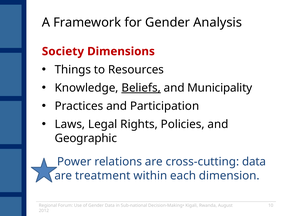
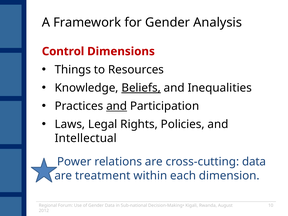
Society: Society -> Control
Municipality: Municipality -> Inequalities
and at (117, 106) underline: none -> present
Geographic: Geographic -> Intellectual
